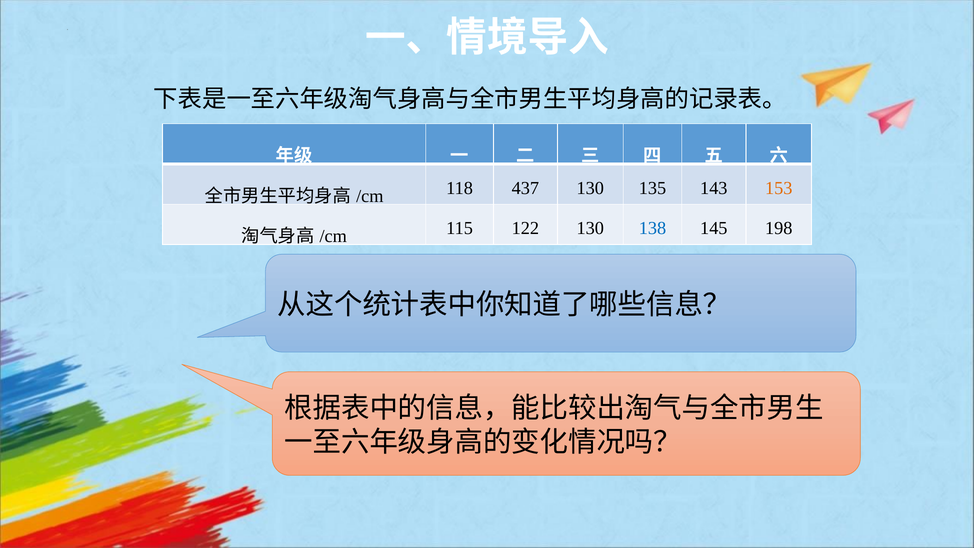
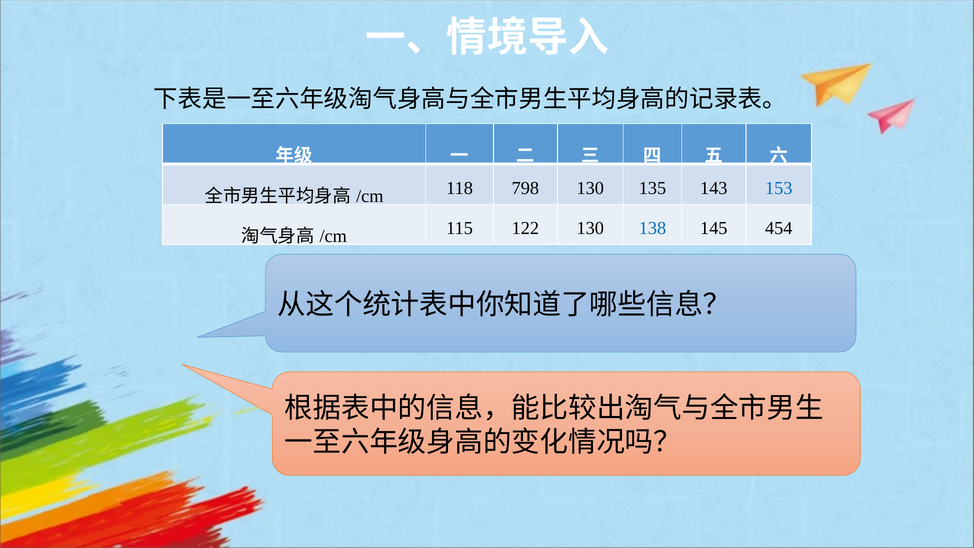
437: 437 -> 798
153 colour: orange -> blue
198: 198 -> 454
